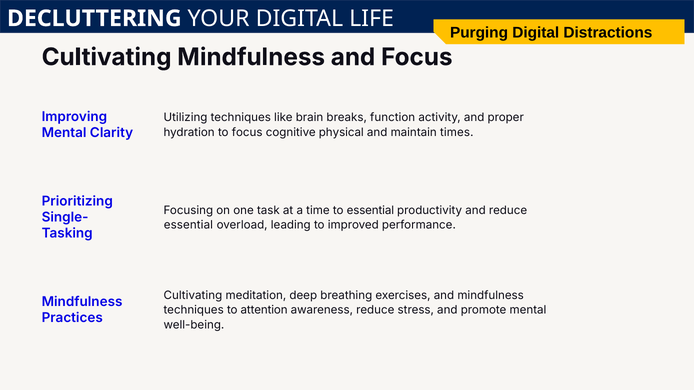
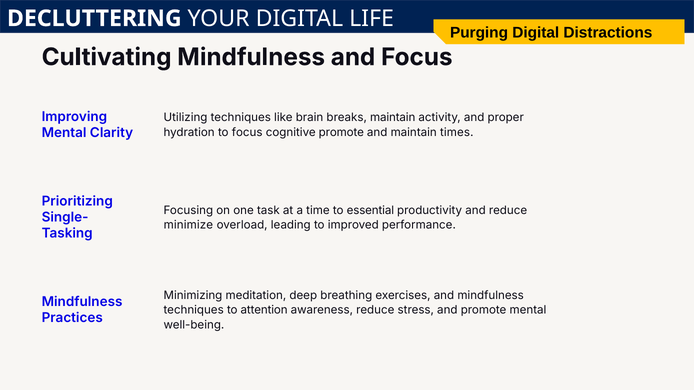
breaks function: function -> maintain
cognitive physical: physical -> promote
essential at (188, 225): essential -> minimize
Cultivating at (193, 296): Cultivating -> Minimizing
